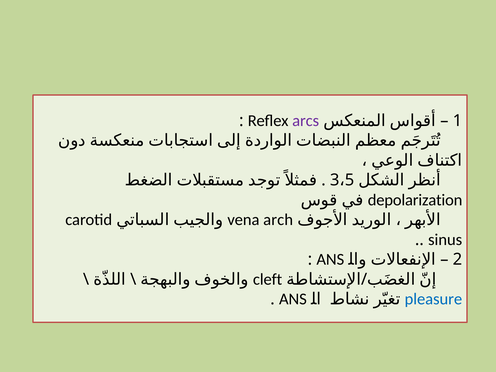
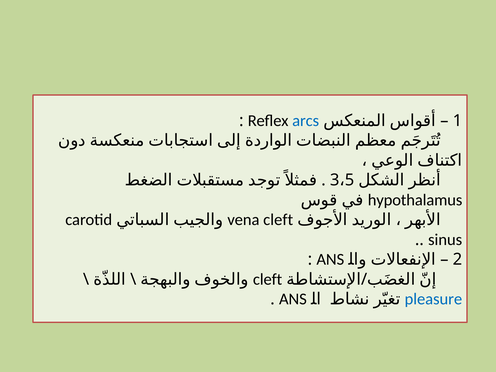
arcs colour: purple -> blue
depolarization: depolarization -> hypothalamus
vena arch: arch -> cleft
